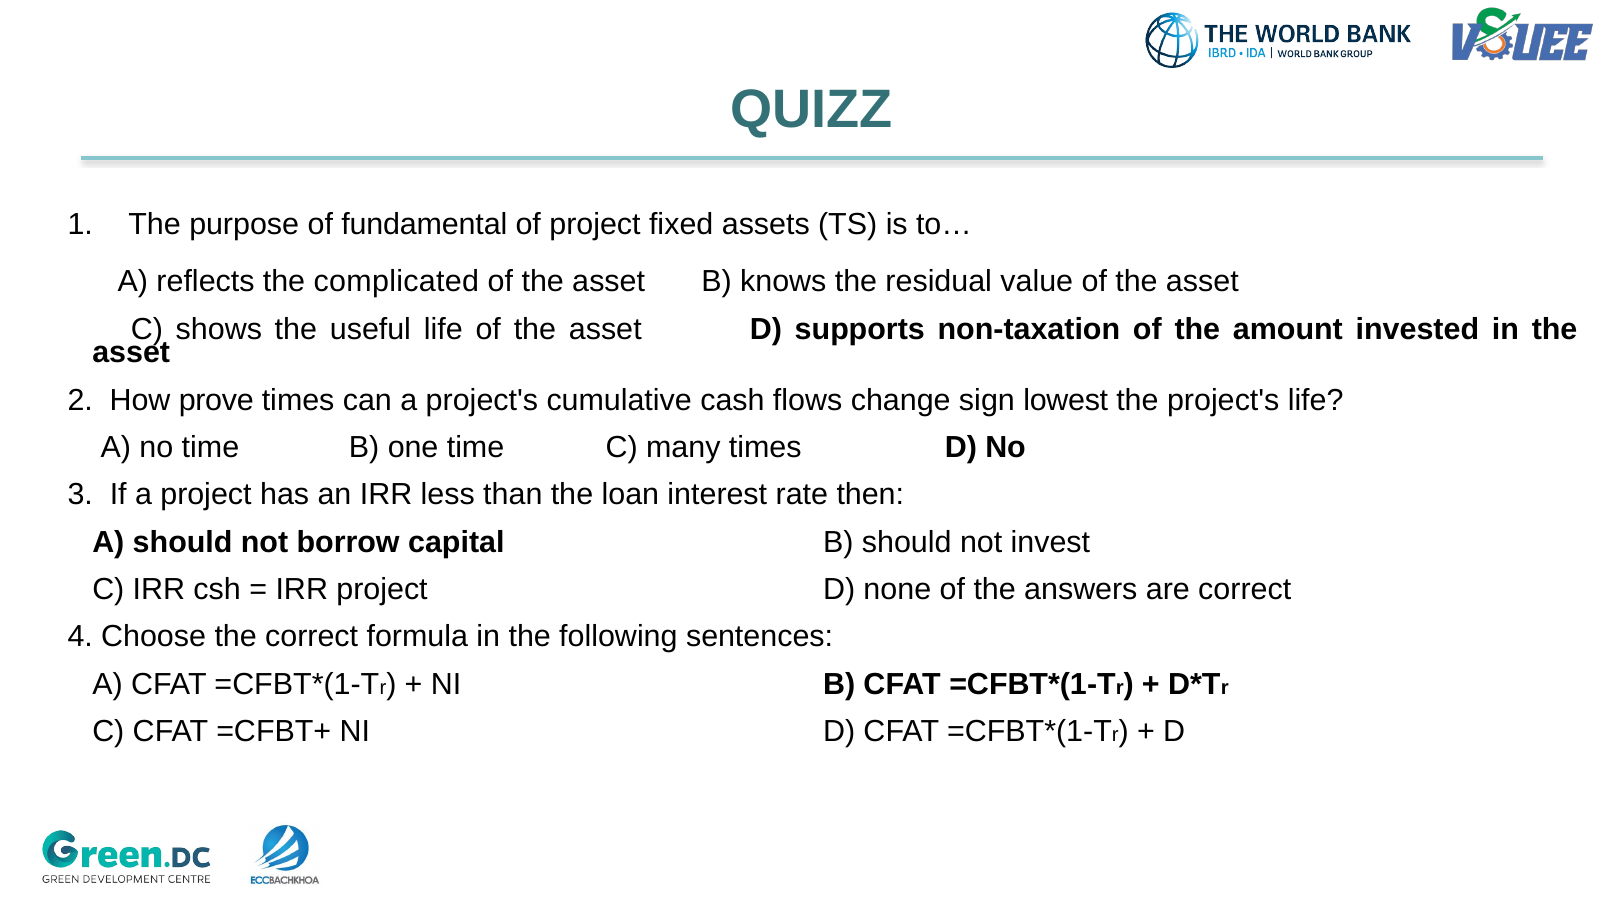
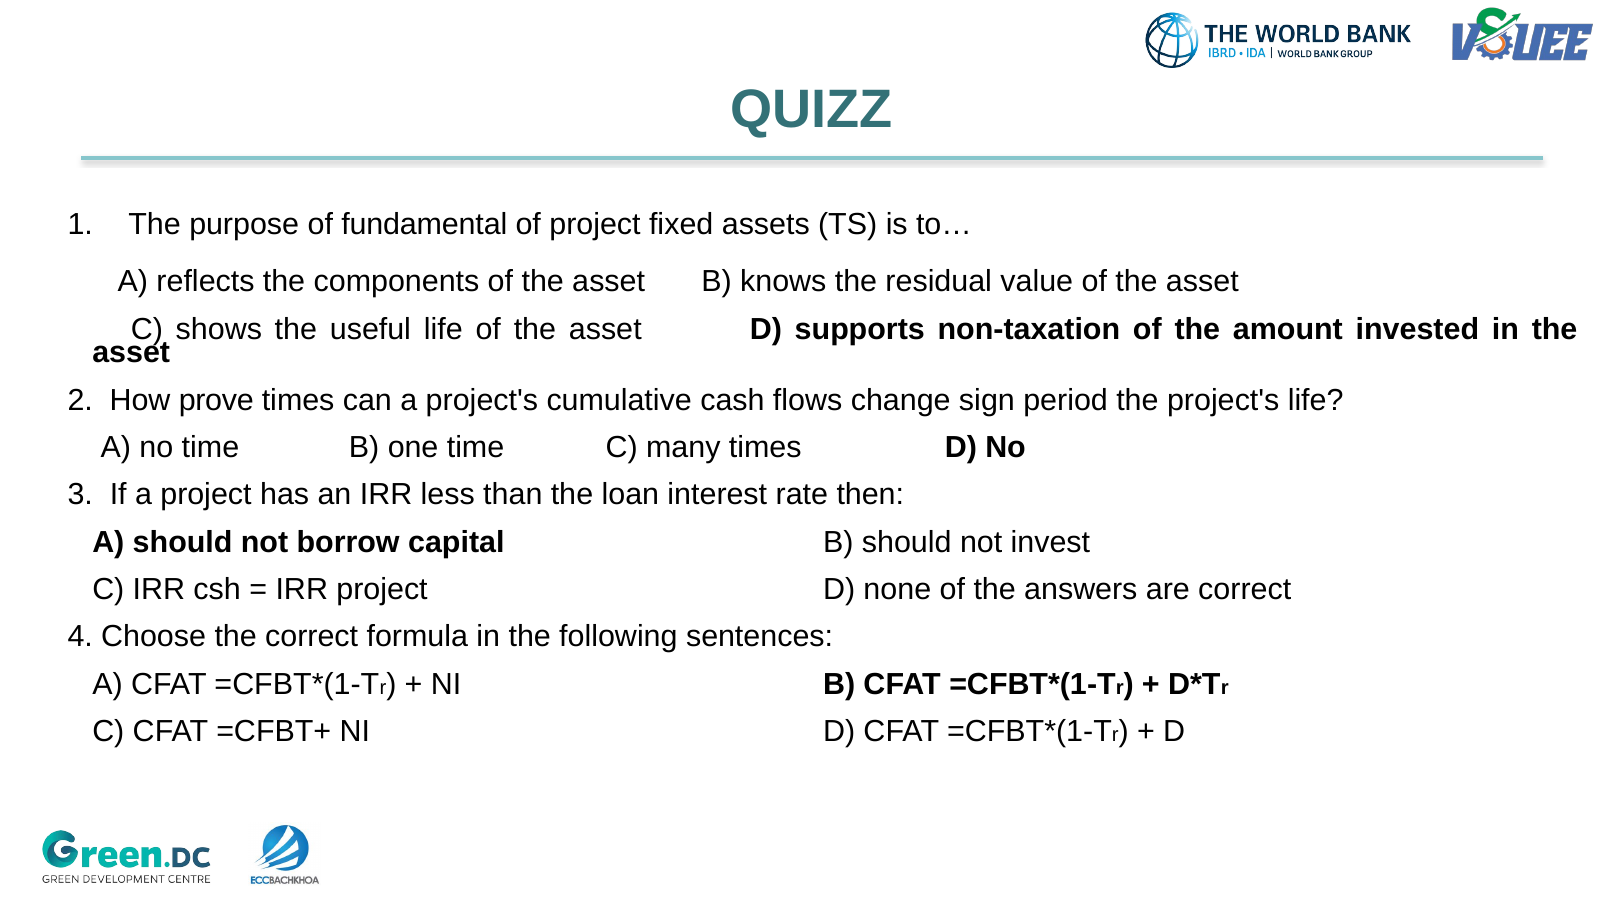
complicated: complicated -> components
lowest: lowest -> period
